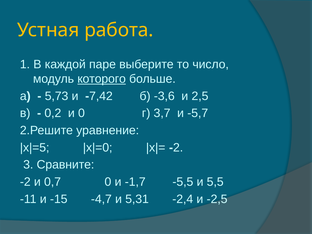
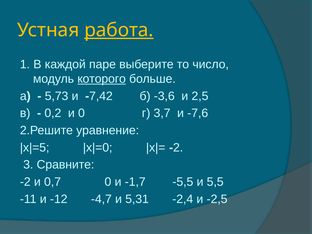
работа underline: none -> present
-5,7: -5,7 -> -7,6
-15: -15 -> -12
